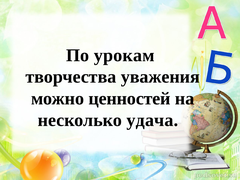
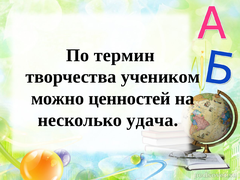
урокам: урокам -> термин
уважения: уважения -> учеником
